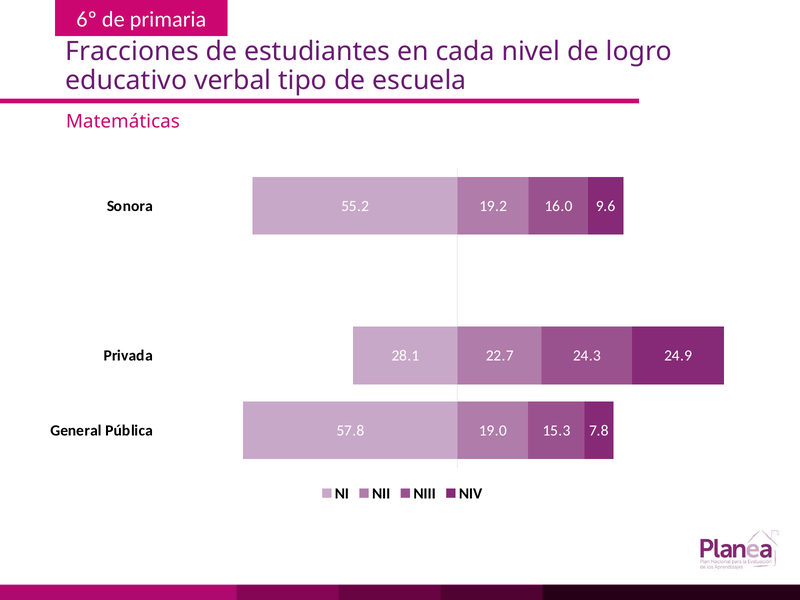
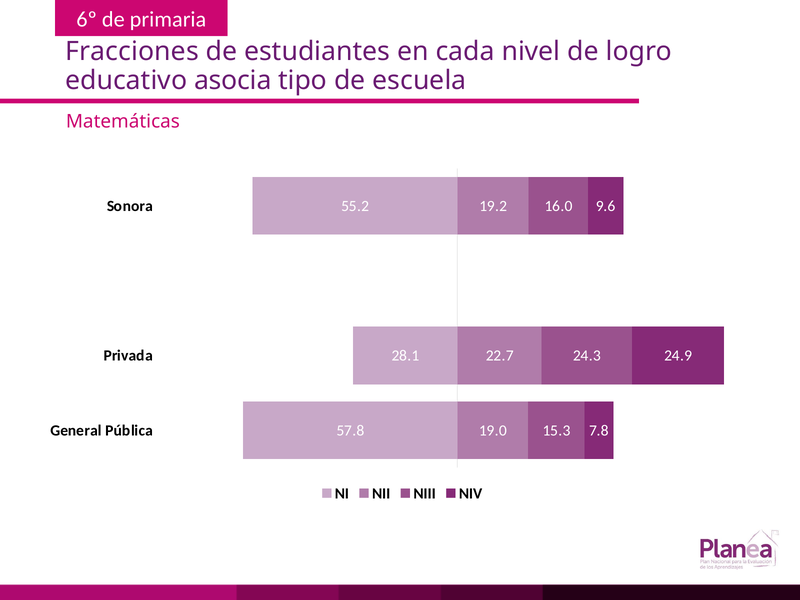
verbal: verbal -> asocia
